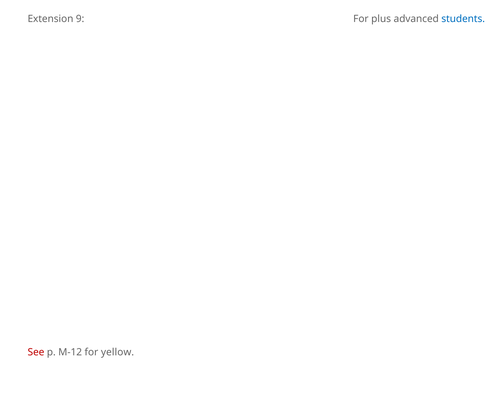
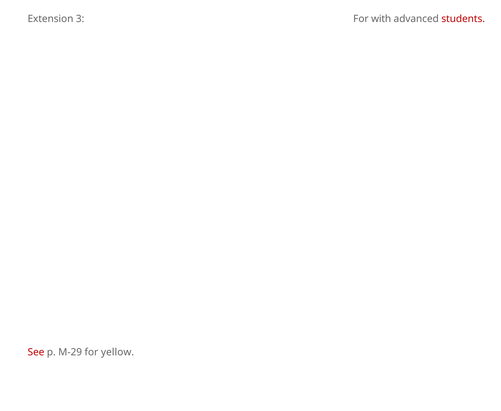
9: 9 -> 3
plus: plus -> with
students colour: blue -> red
M-12: M-12 -> M-29
